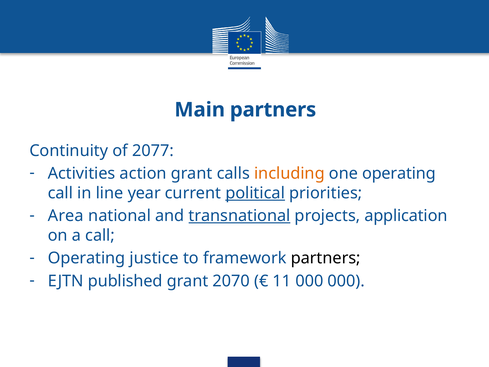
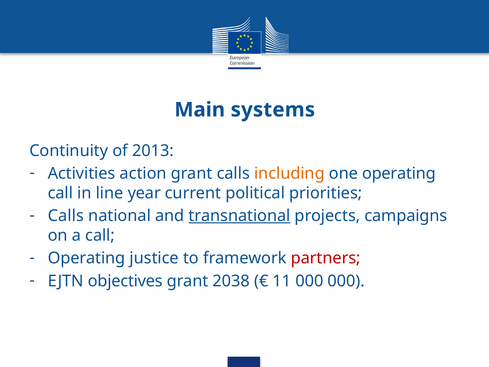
Main partners: partners -> systems
2077: 2077 -> 2013
political underline: present -> none
Area at (66, 216): Area -> Calls
application: application -> campaigns
partners at (326, 258) colour: black -> red
published: published -> objectives
2070: 2070 -> 2038
